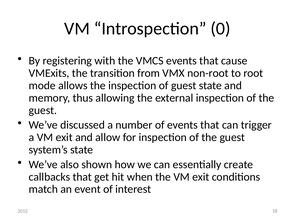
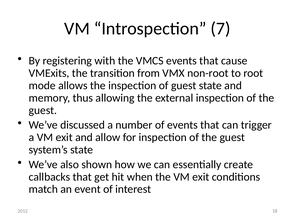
0: 0 -> 7
